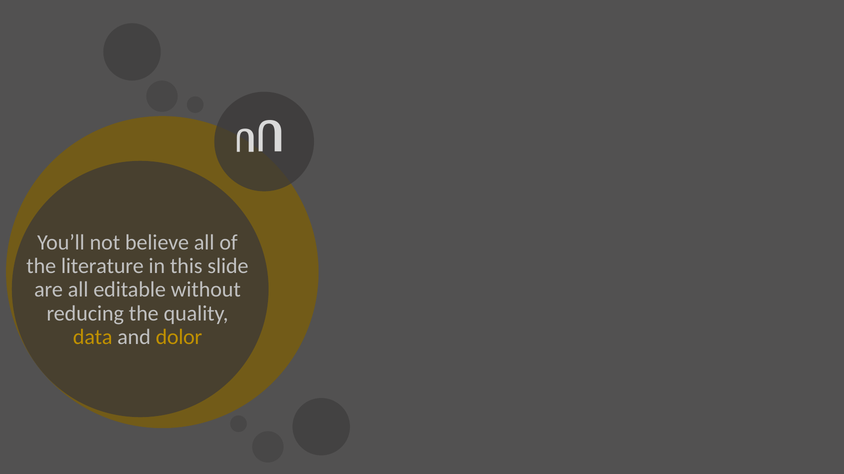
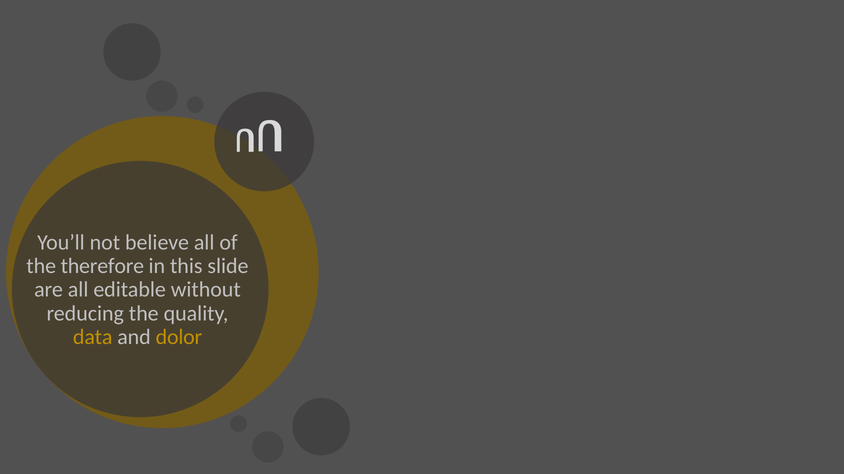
literature: literature -> therefore
